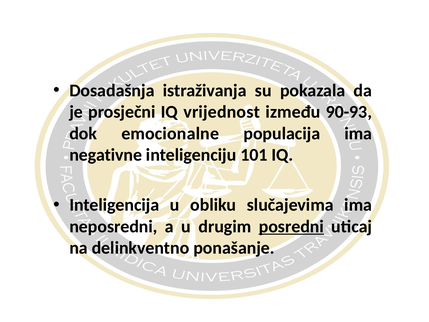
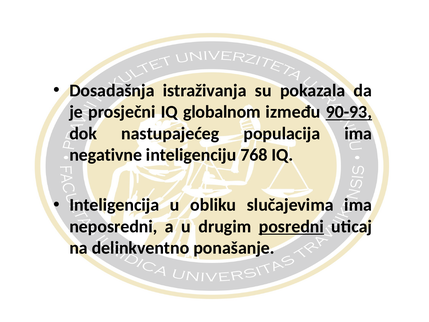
vrijednost: vrijednost -> globalnom
90-93 underline: none -> present
emocionalne: emocionalne -> nastupajećeg
101: 101 -> 768
